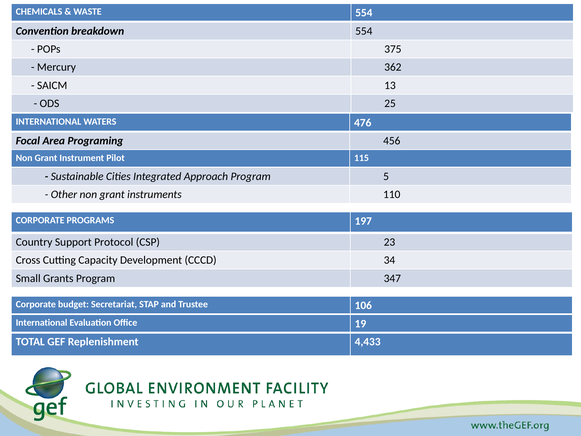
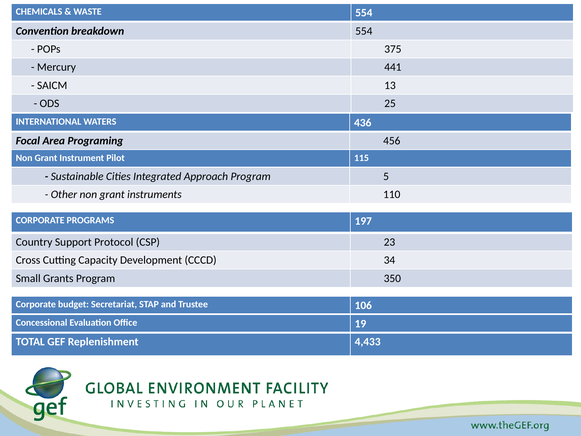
362: 362 -> 441
476: 476 -> 436
347: 347 -> 350
International at (42, 323): International -> Concessional
